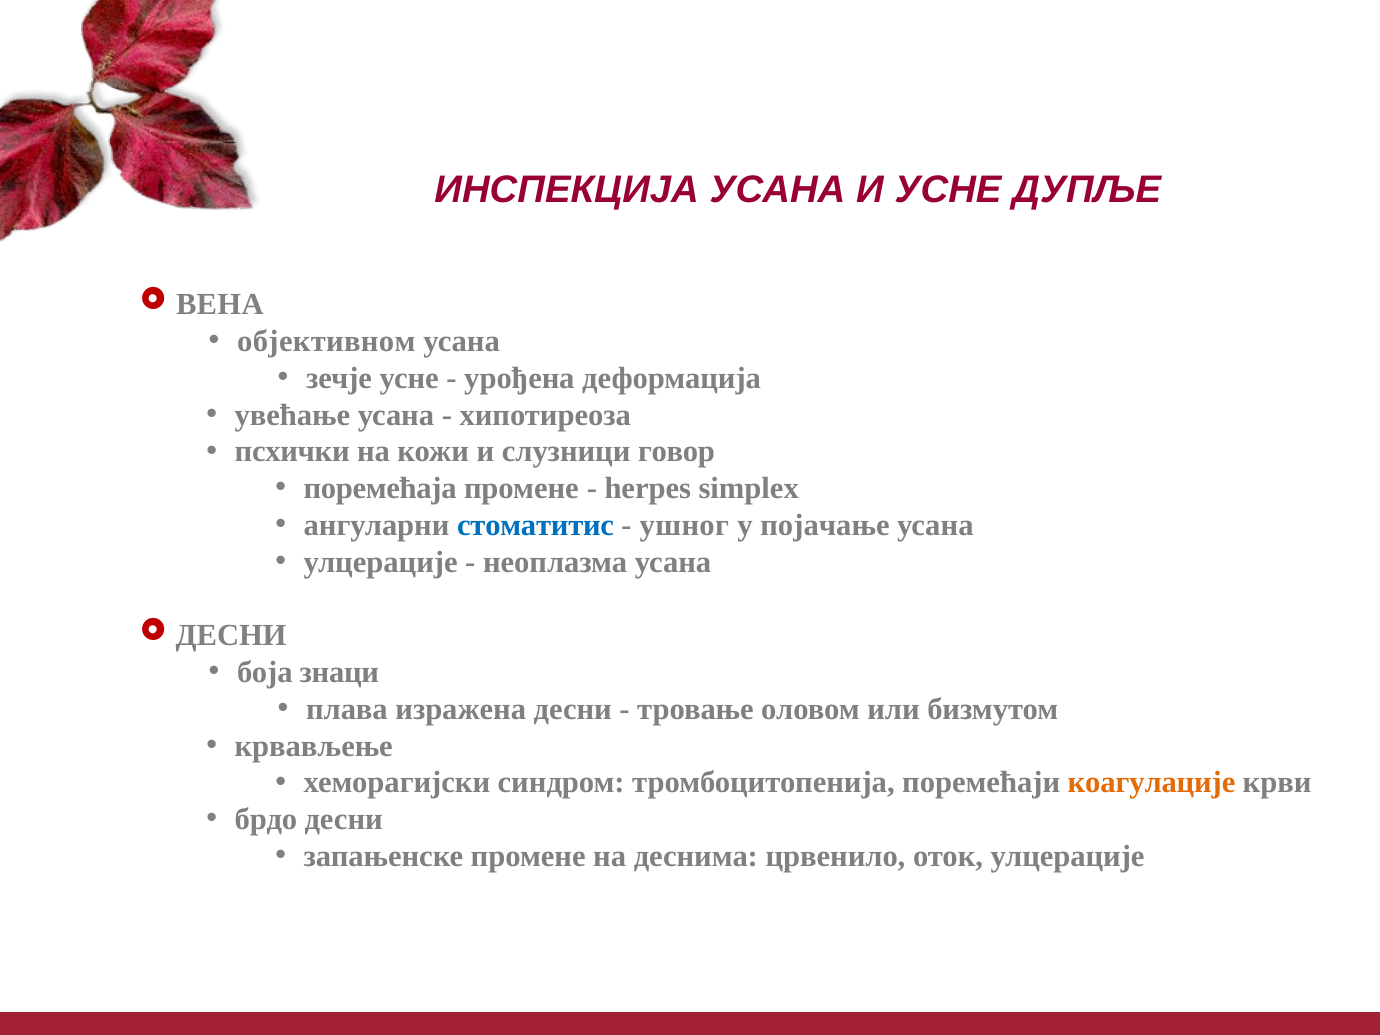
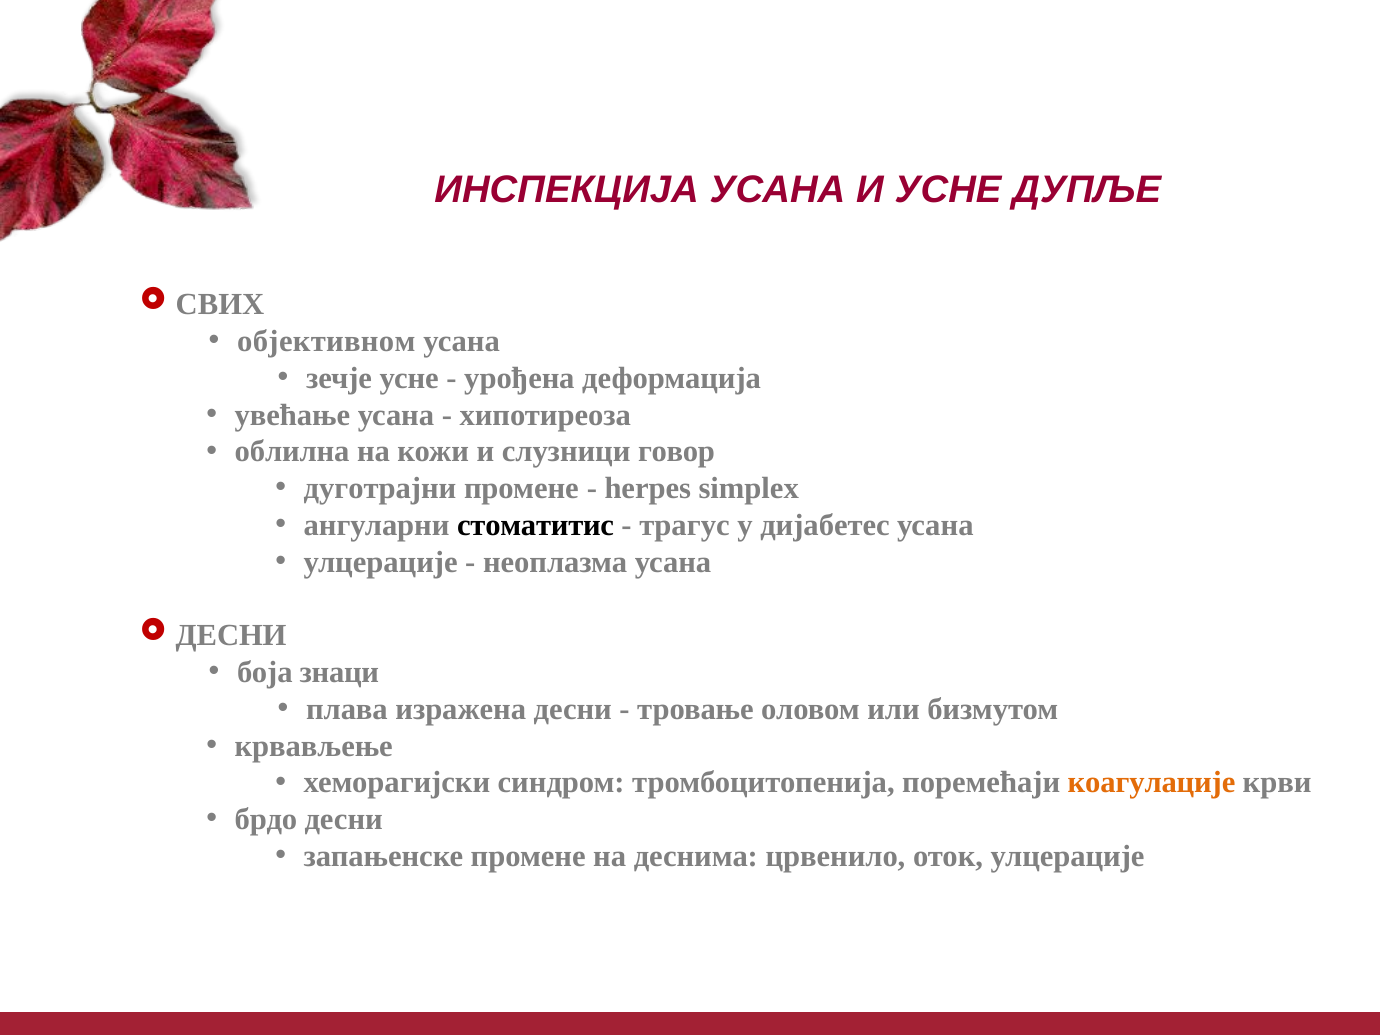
ВЕНА: ВЕНА -> СВИХ
псхички: псхички -> облилна
поремећаја: поремећаја -> дуготрајни
стоматитис colour: blue -> black
ушног: ушног -> трагус
појачање: појачање -> дијабетес
